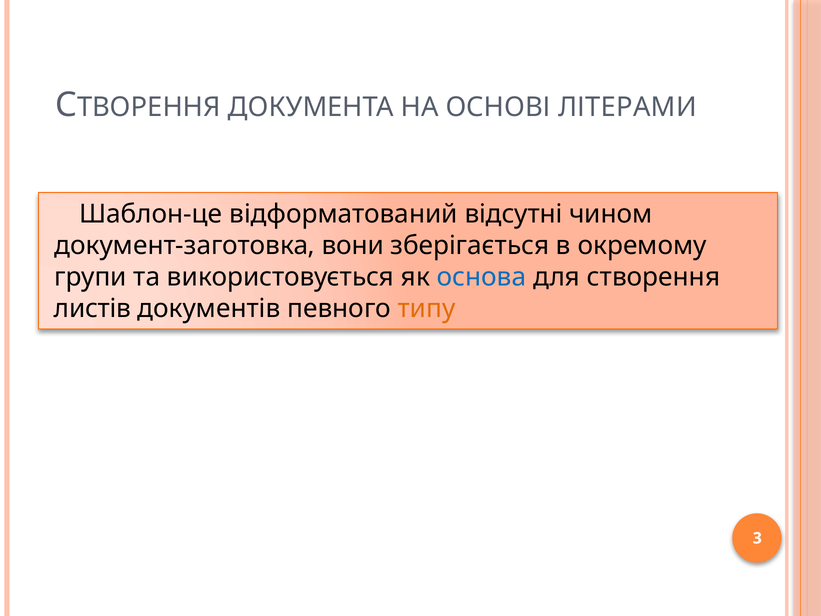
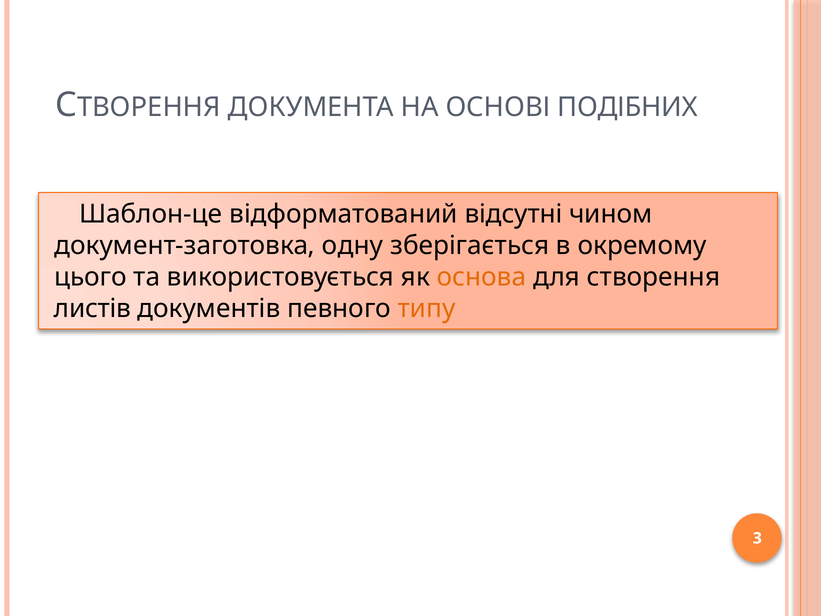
ЛІТЕРАМИ: ЛІТЕРАМИ -> ПОДІБНИХ
вони: вони -> одну
групи: групи -> цього
основа colour: blue -> orange
